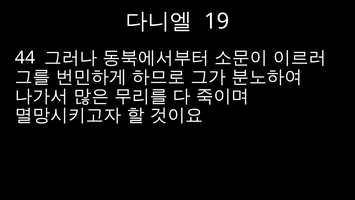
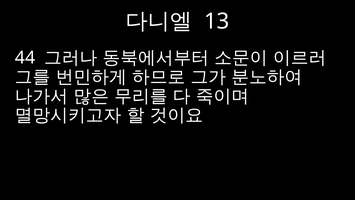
19: 19 -> 13
